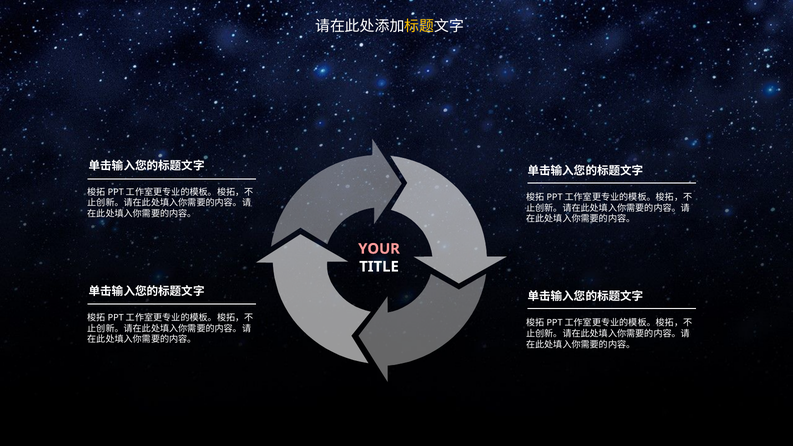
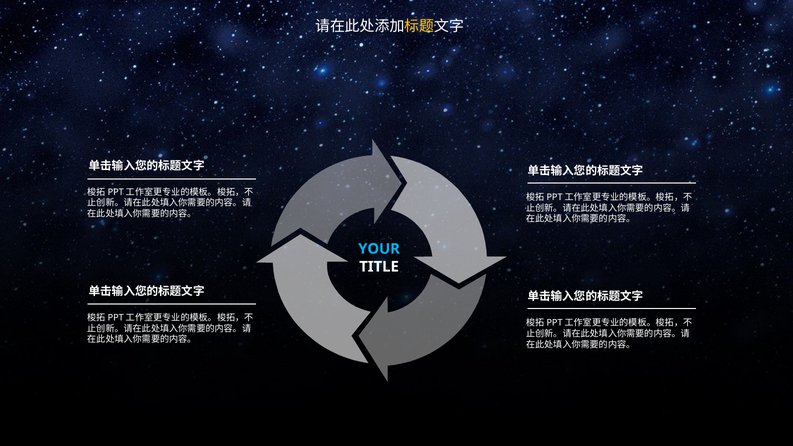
YOUR colour: pink -> light blue
